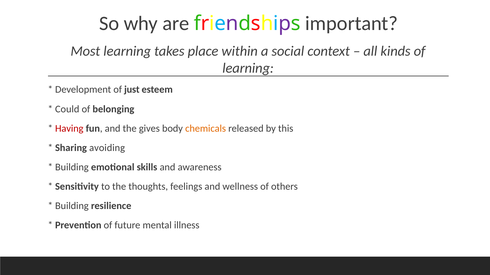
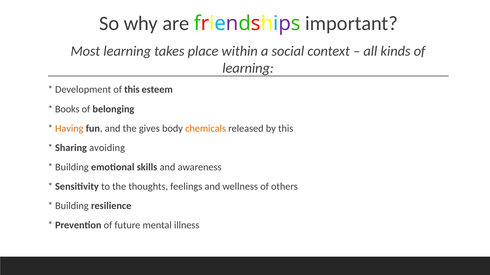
of just: just -> this
Could: Could -> Books
Having colour: red -> orange
